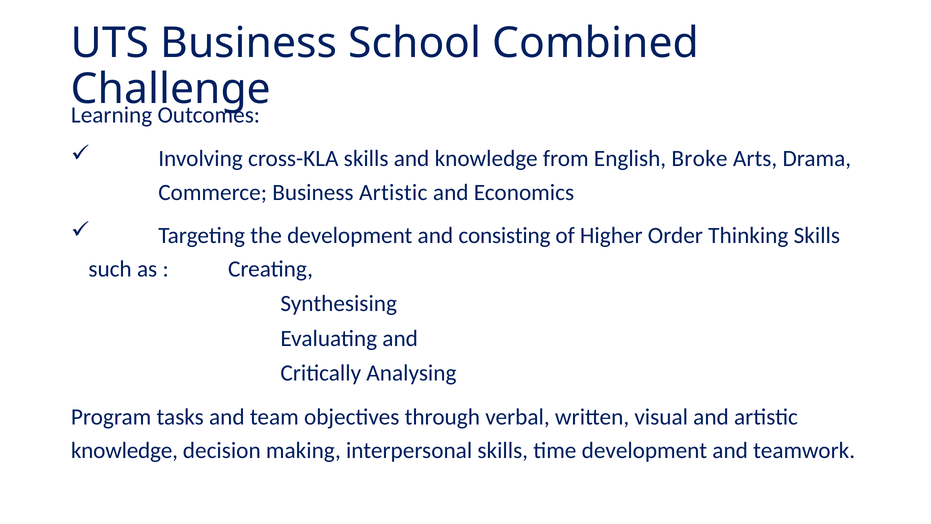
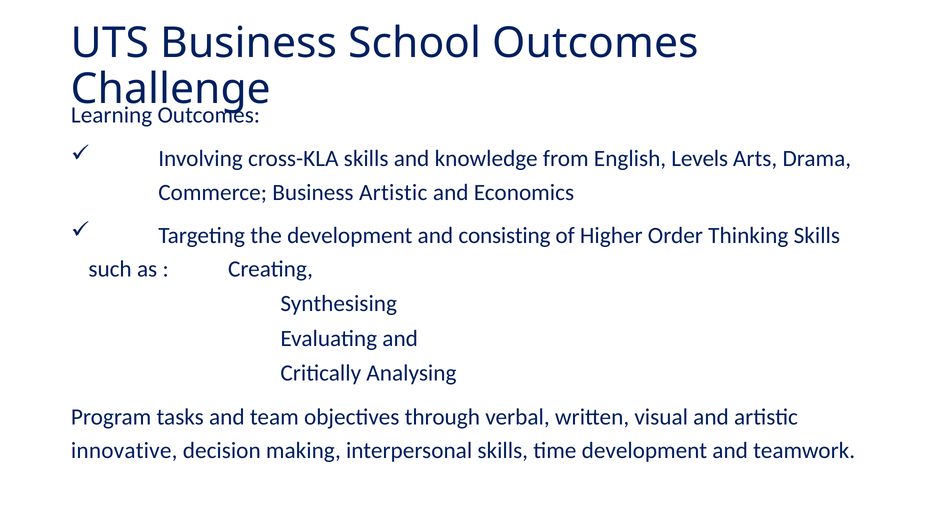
School Combined: Combined -> Outcomes
Broke: Broke -> Levels
knowledge at (124, 450): knowledge -> innovative
